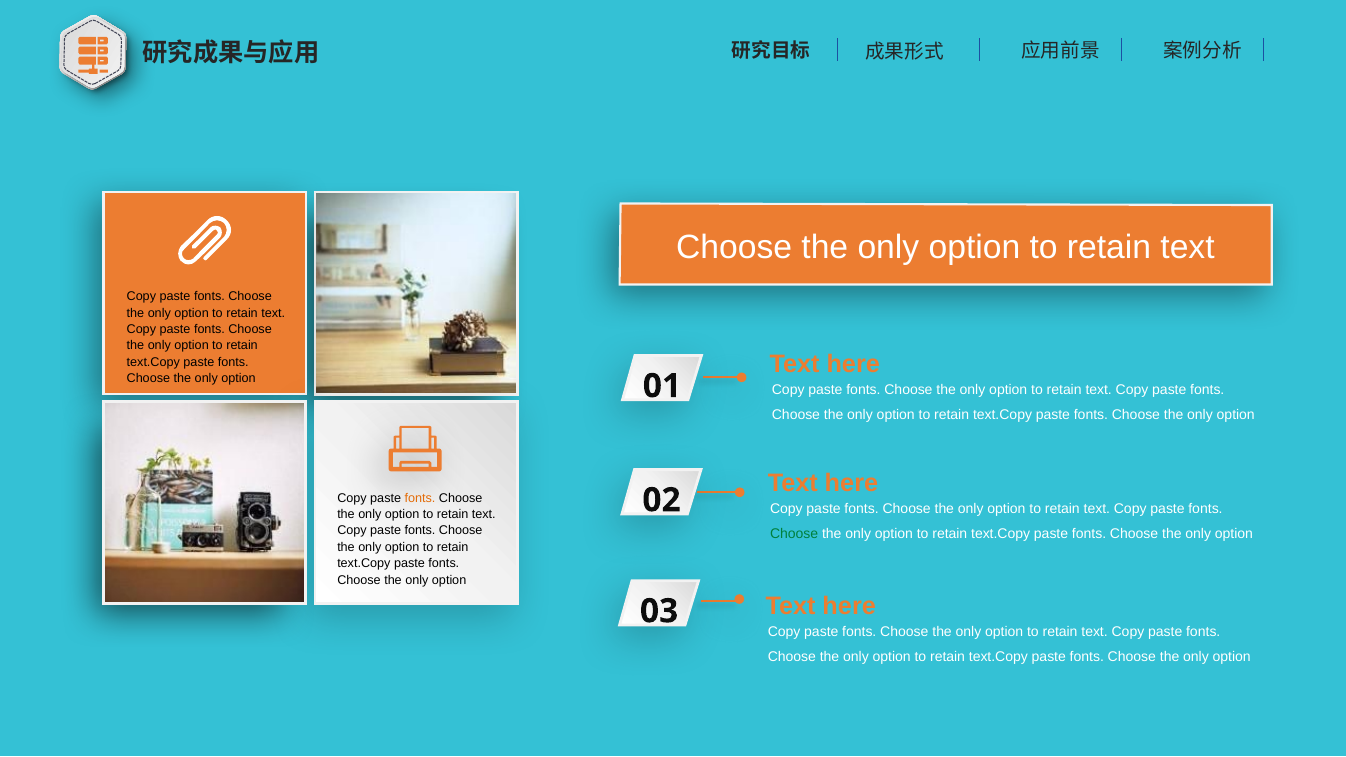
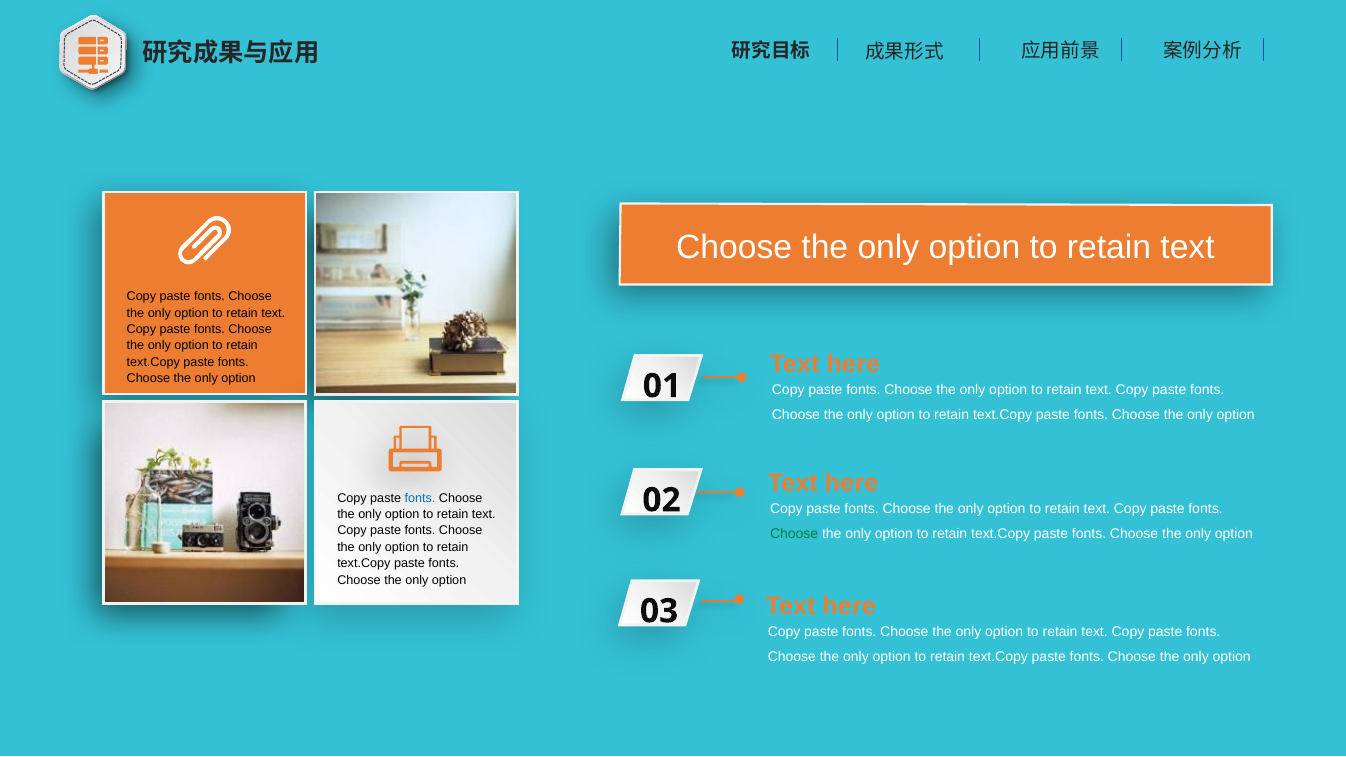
fonts at (420, 498) colour: orange -> blue
